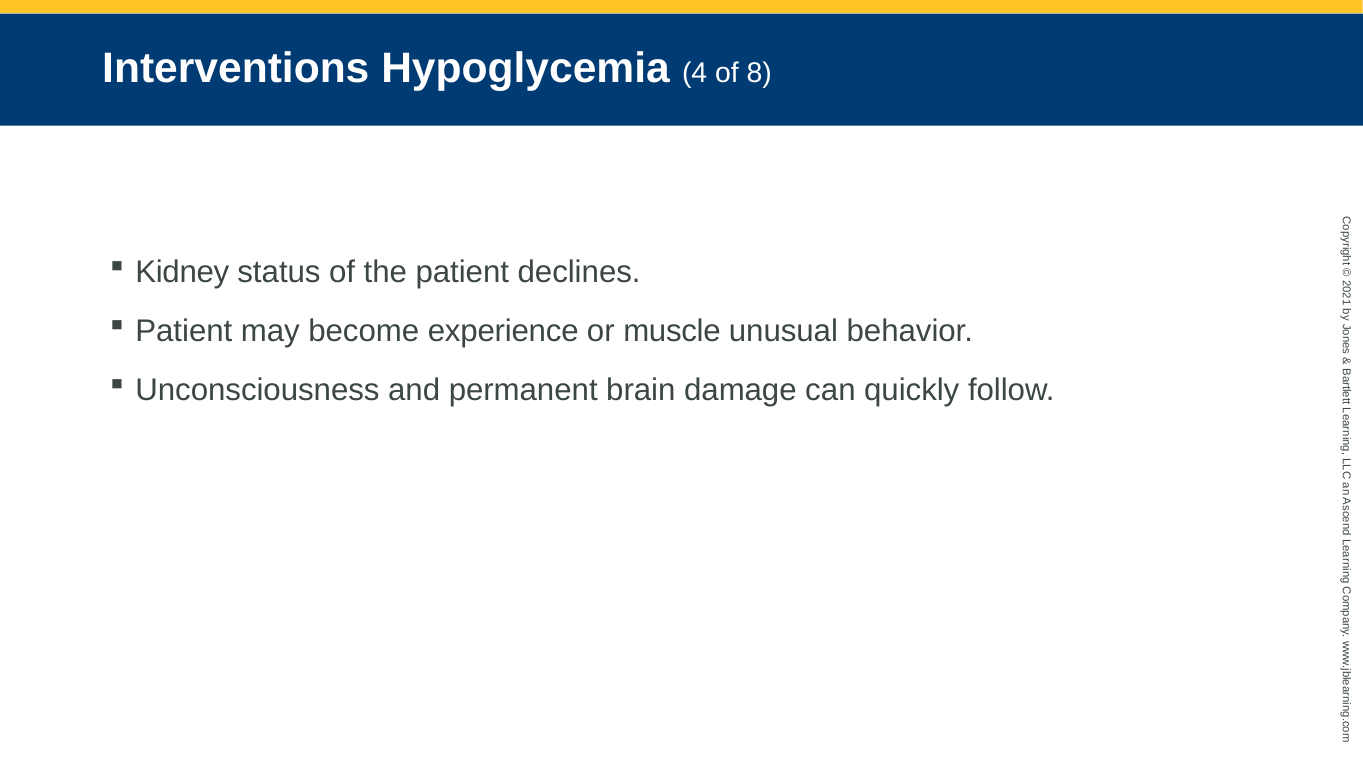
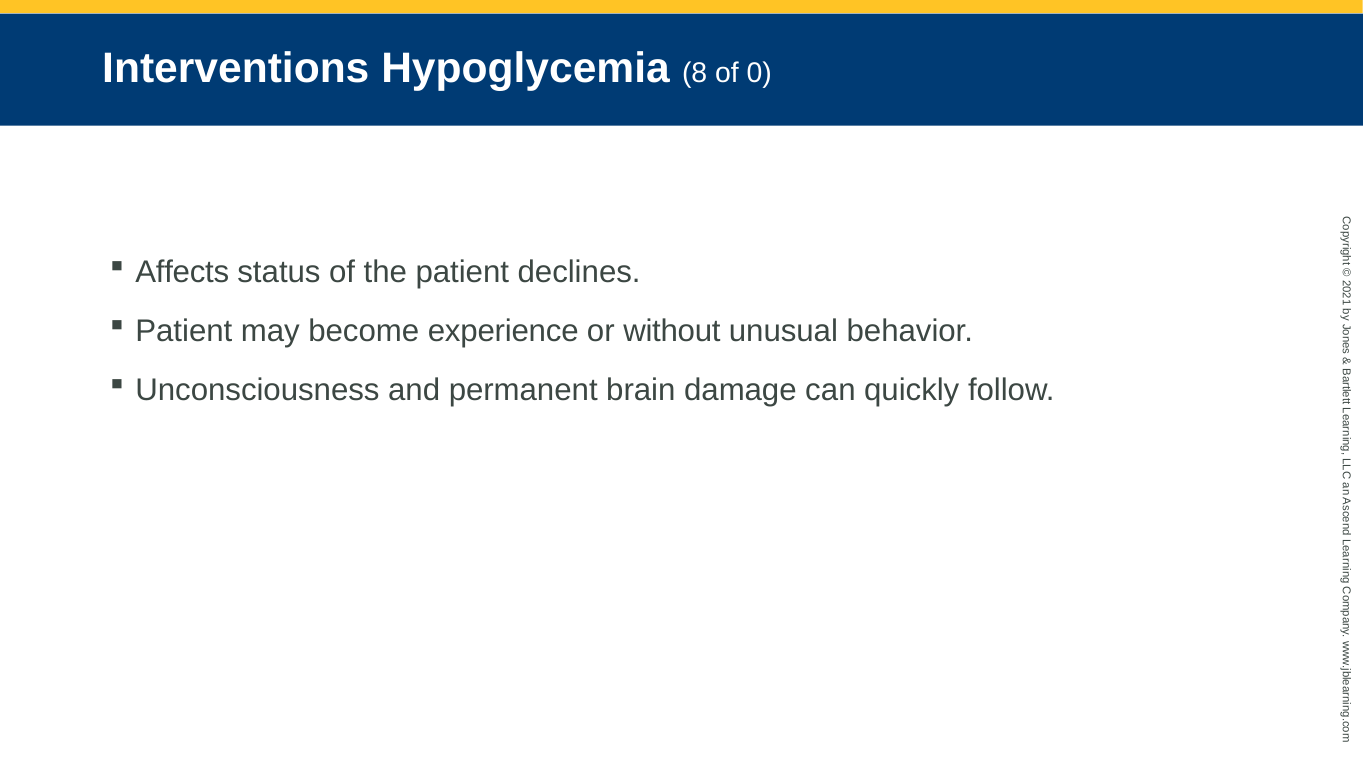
4: 4 -> 8
of 8: 8 -> 0
Kidney: Kidney -> Affects
muscle: muscle -> without
